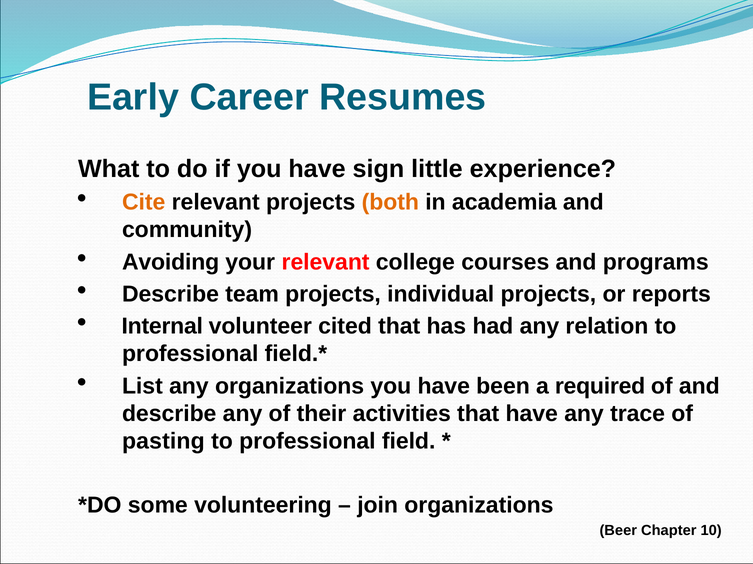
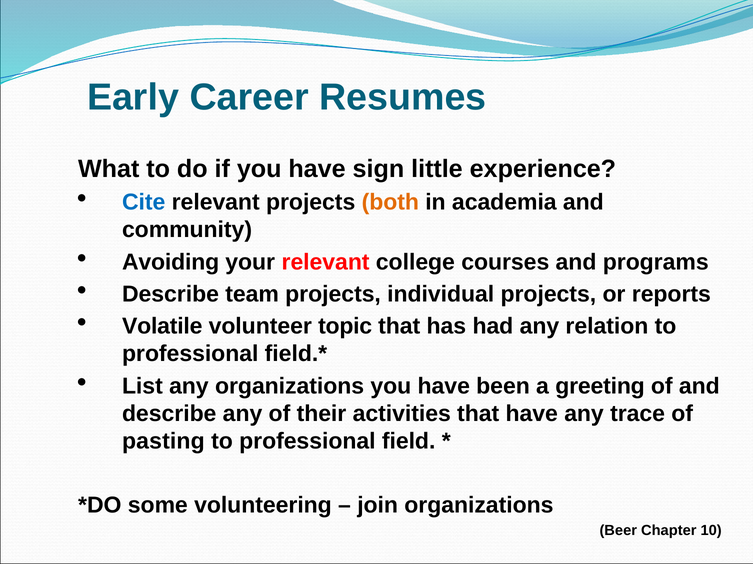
Cite colour: orange -> blue
Internal: Internal -> Volatile
cited: cited -> topic
required: required -> greeting
